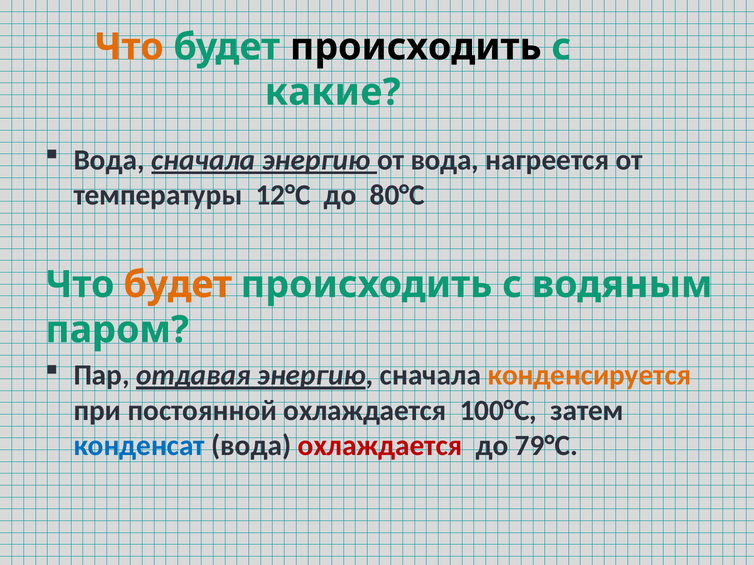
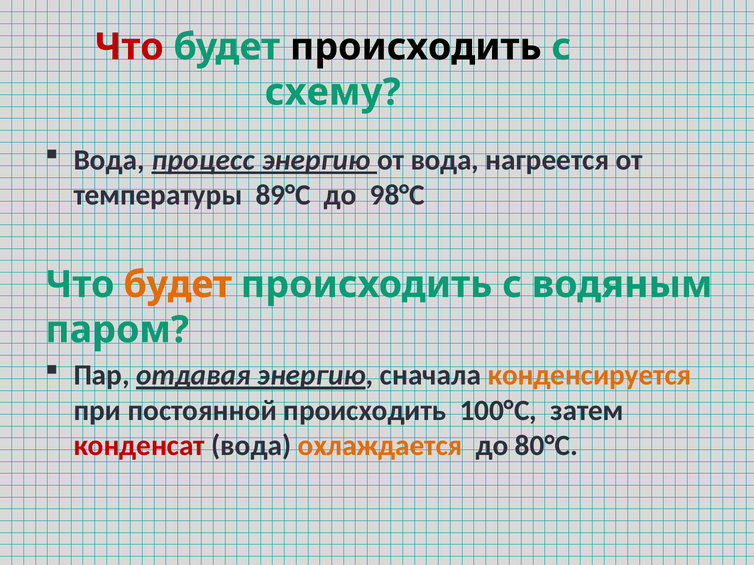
Что at (129, 47) colour: orange -> red
какие: какие -> схему
Вода сначала: сначала -> процесс
12°С: 12°С -> 89°С
80°С: 80°С -> 98°С
постоянной охлаждается: охлаждается -> происходить
конденсат colour: blue -> red
охлаждается at (380, 446) colour: red -> orange
79°С: 79°С -> 80°С
